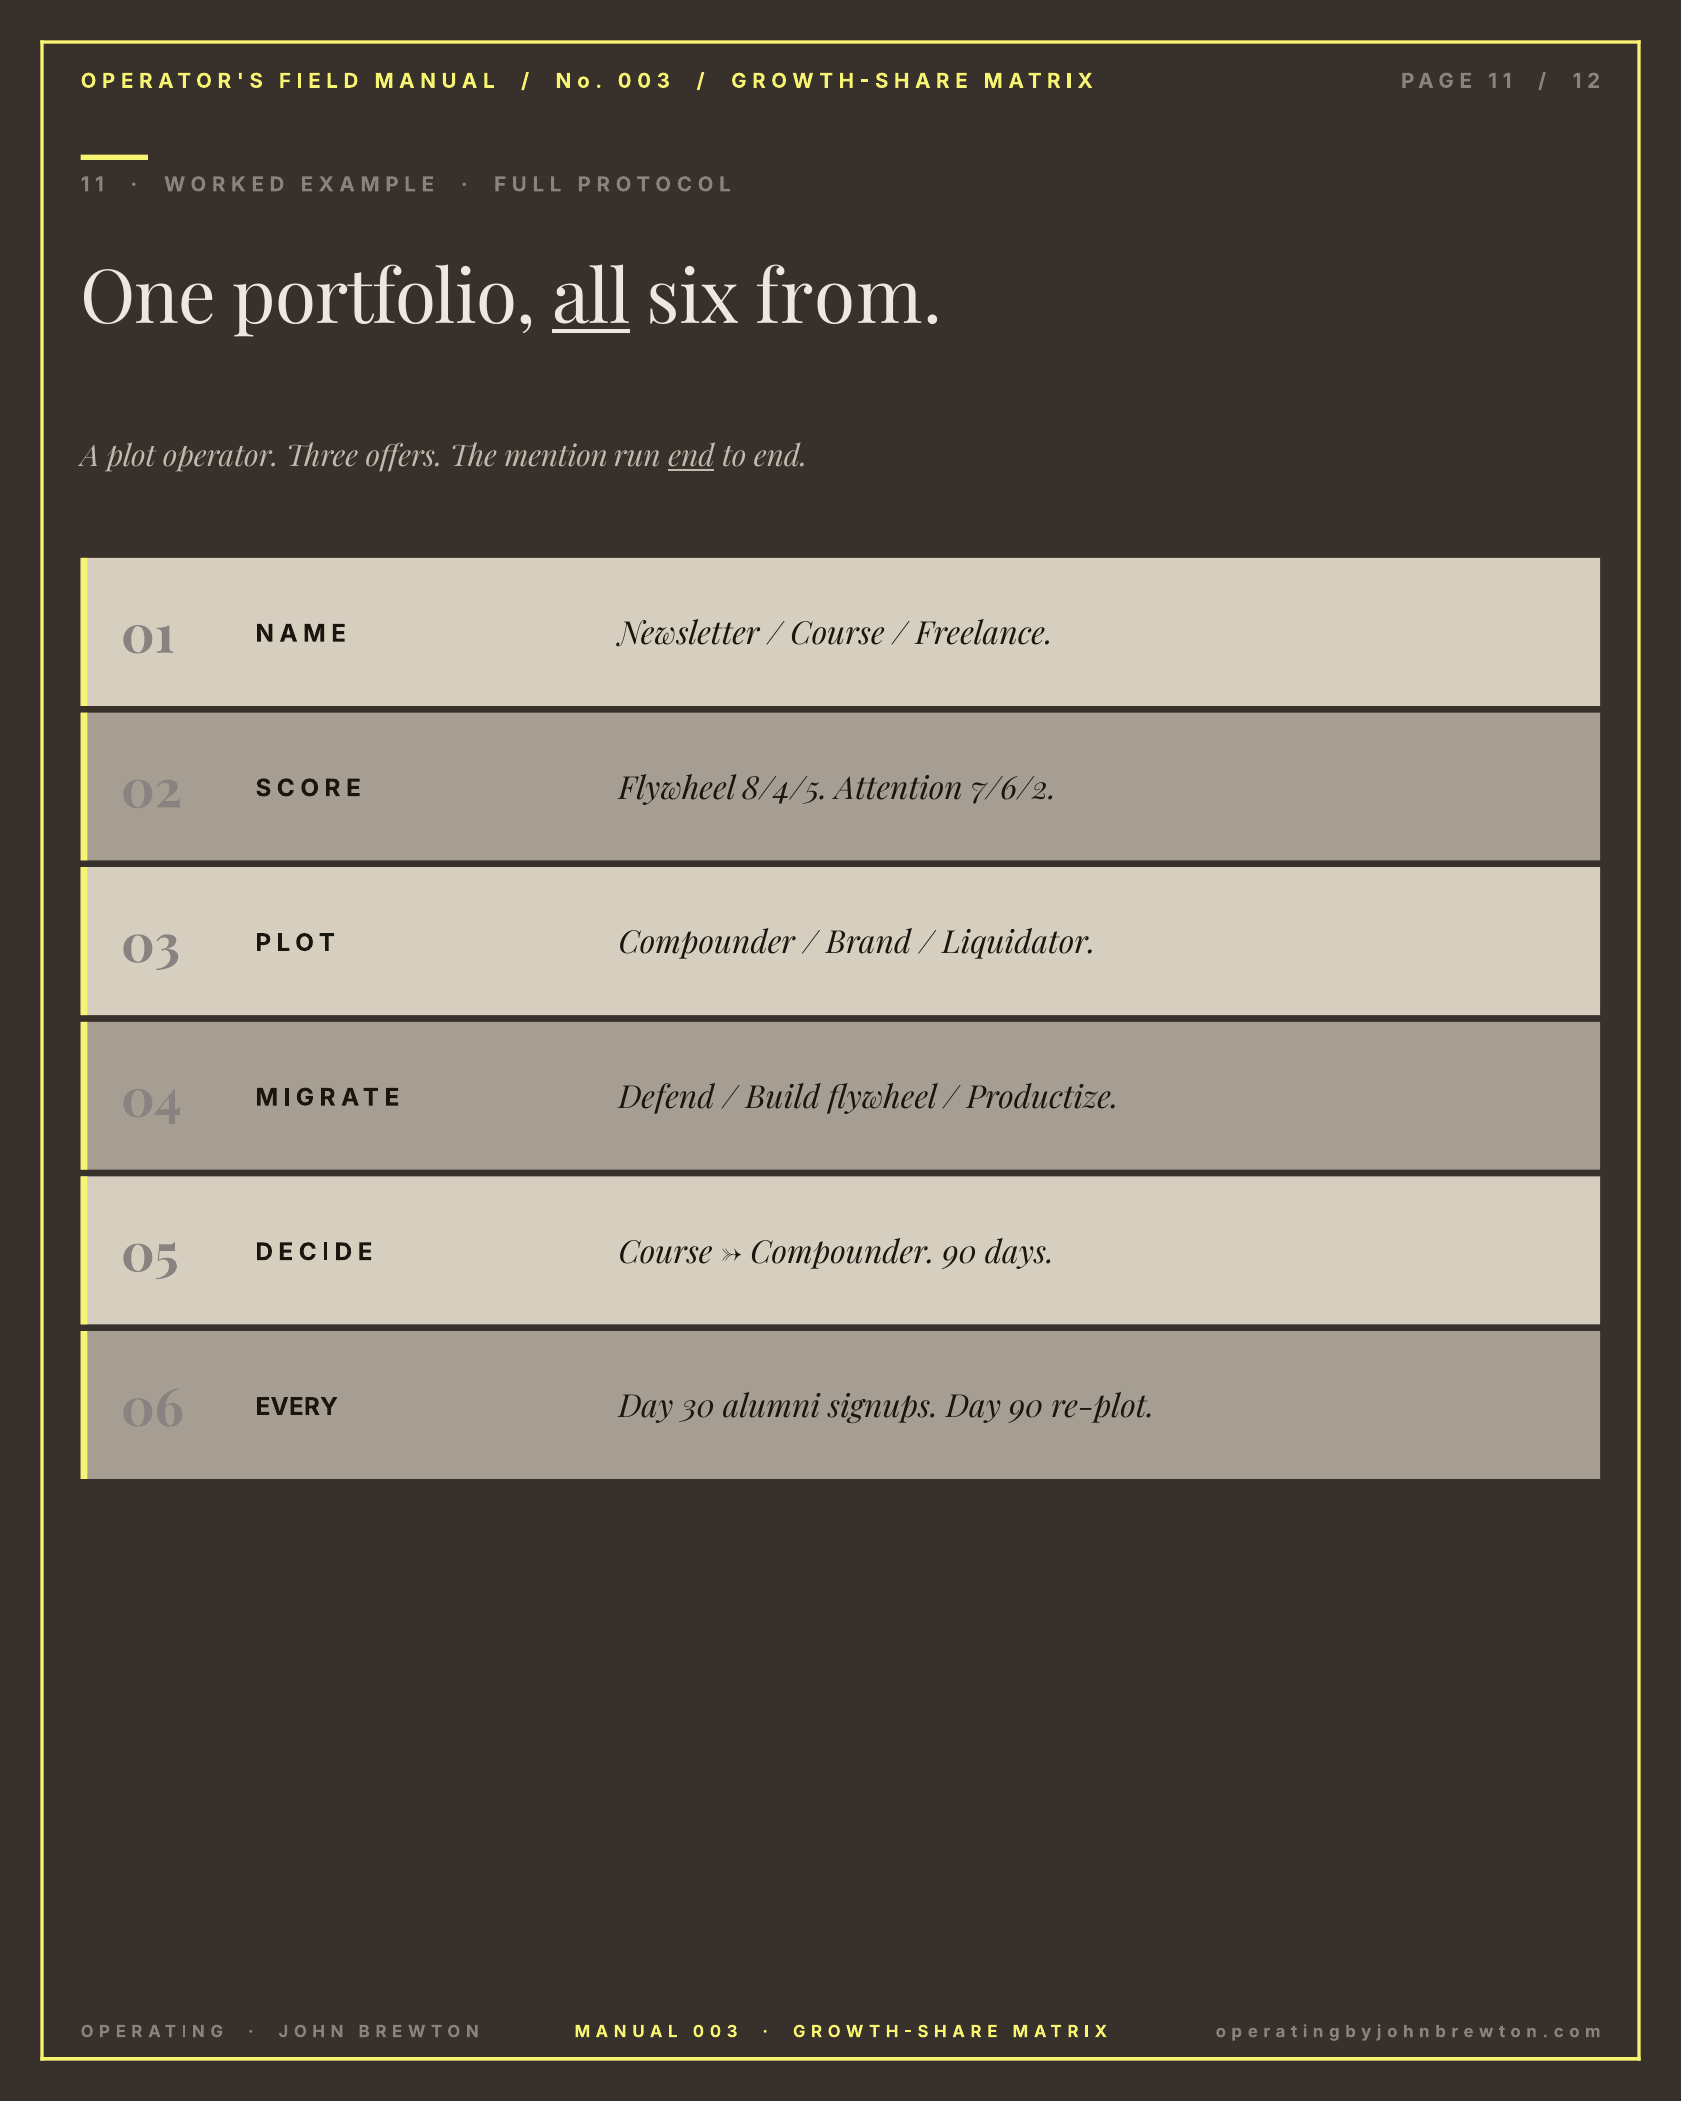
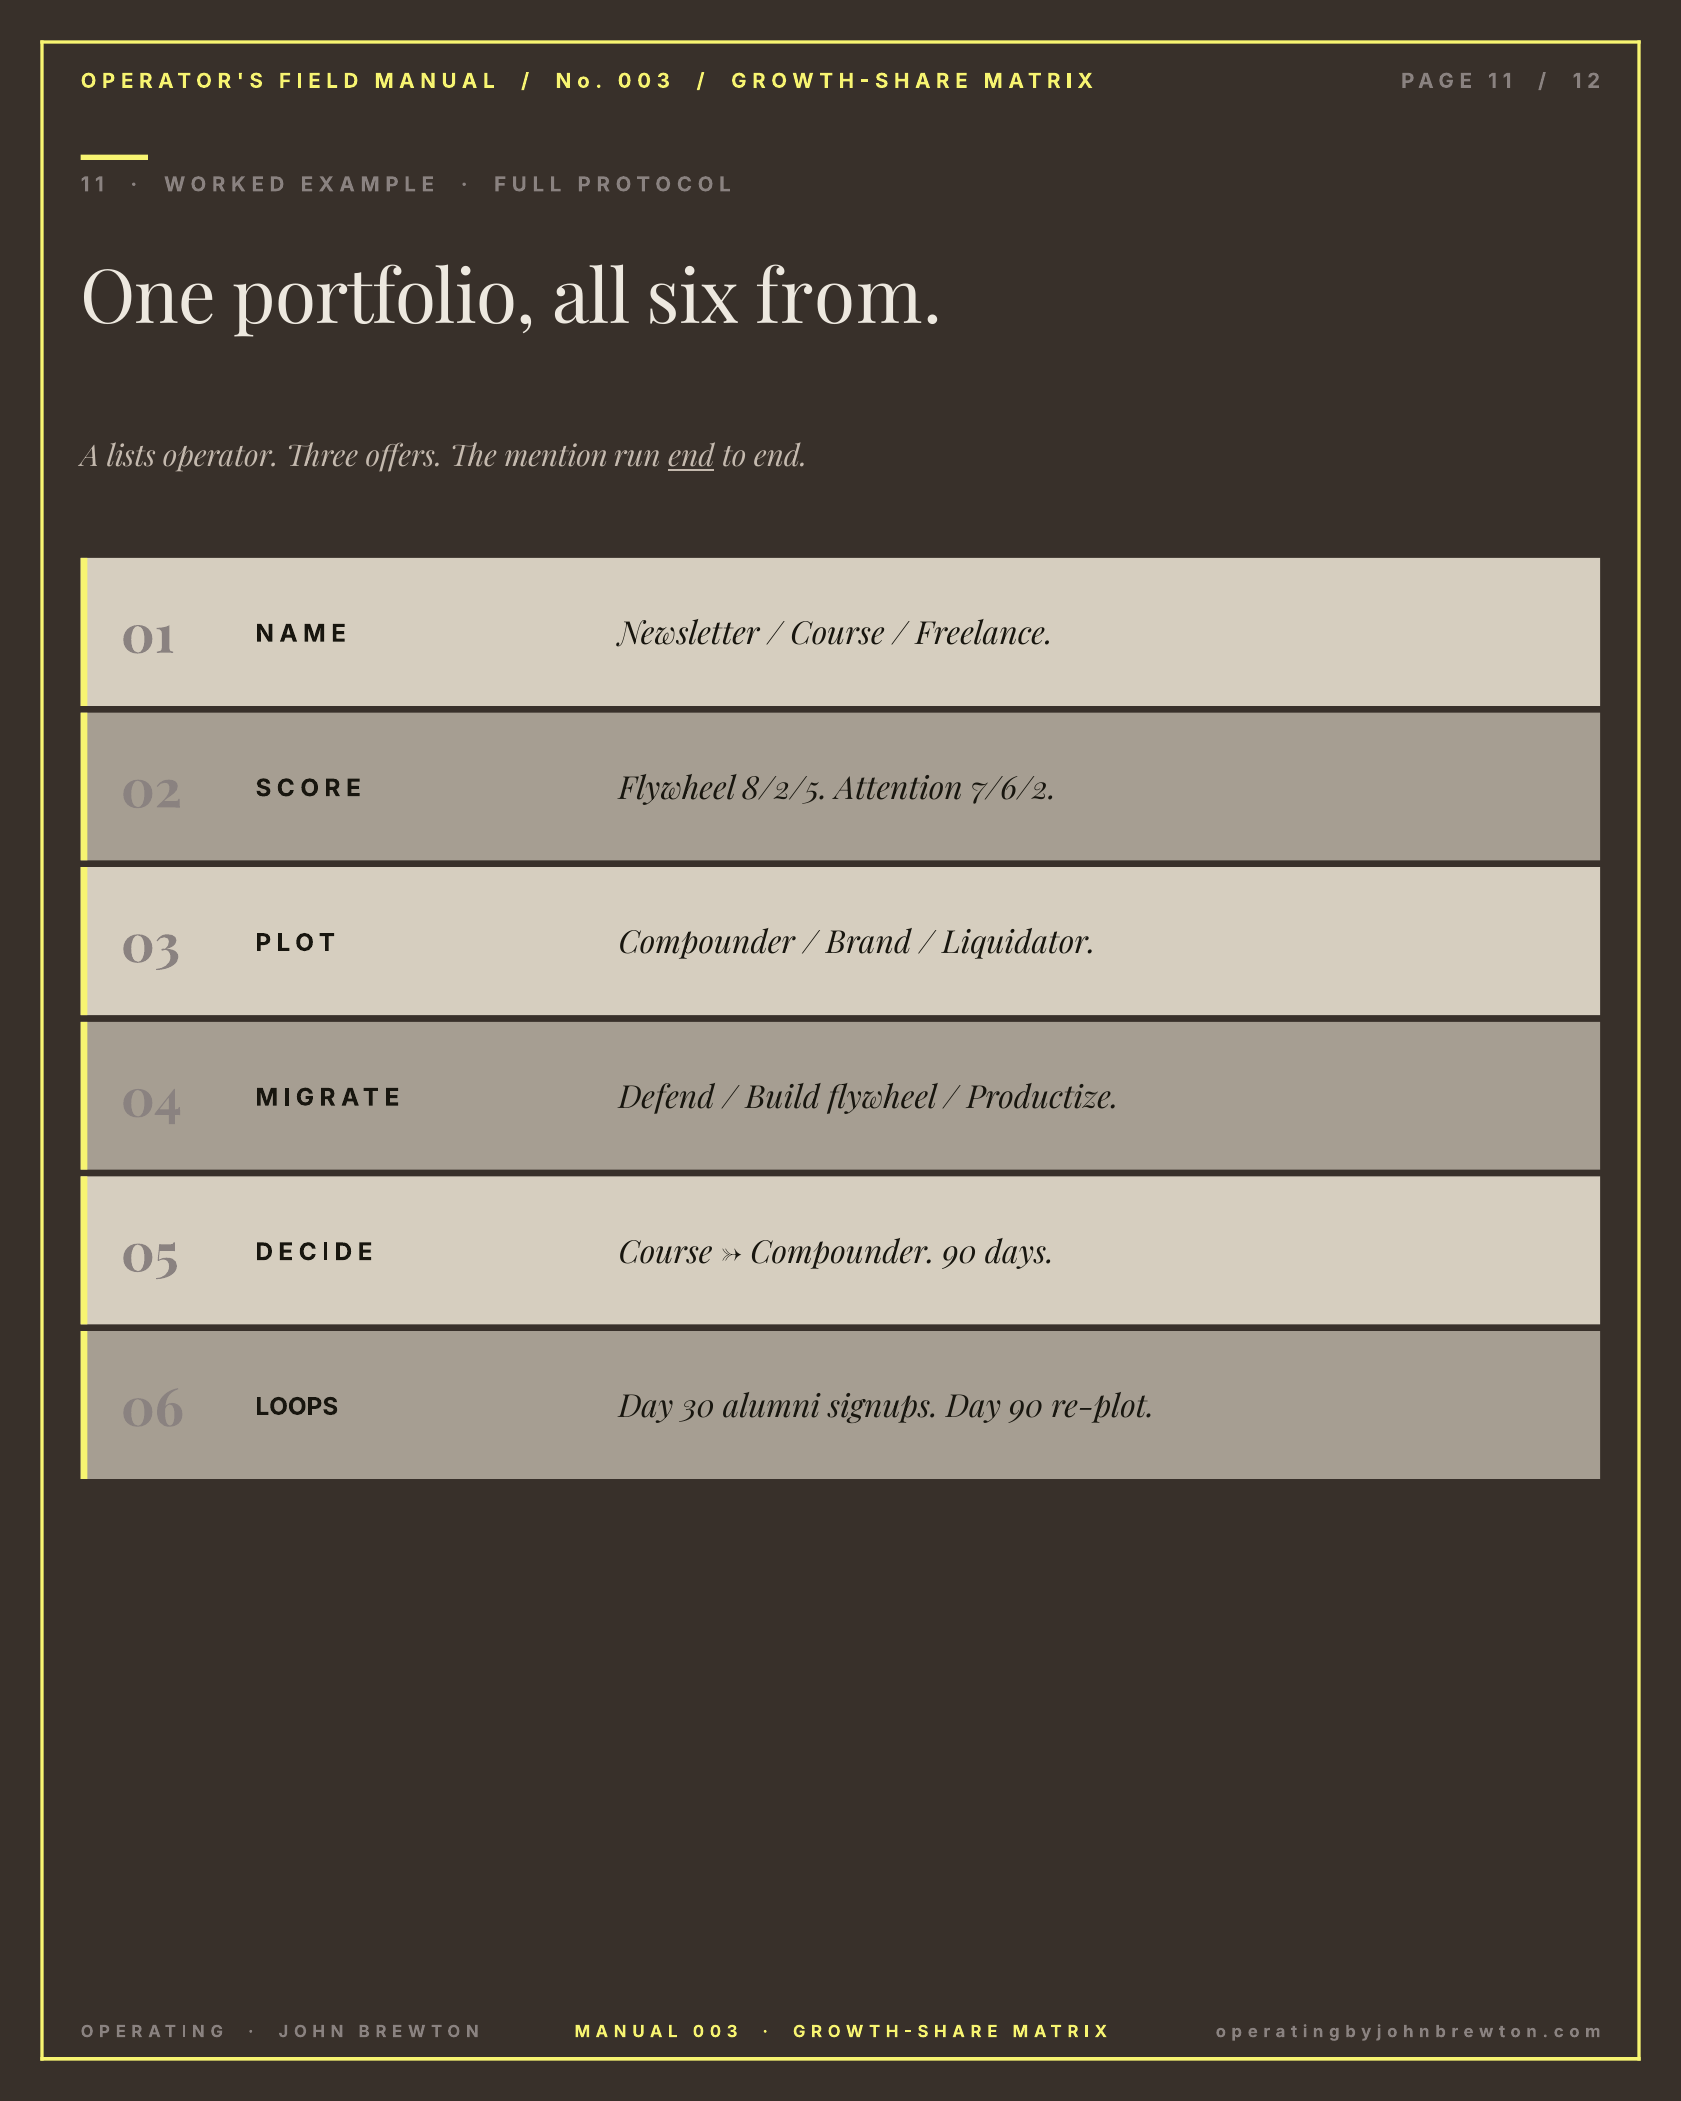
all underline: present -> none
A plot: plot -> lists
8/4/5: 8/4/5 -> 8/2/5
EVERY: EVERY -> LOOPS
